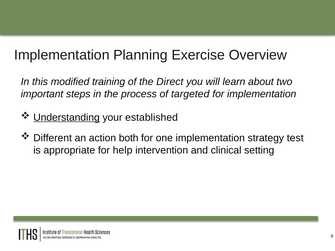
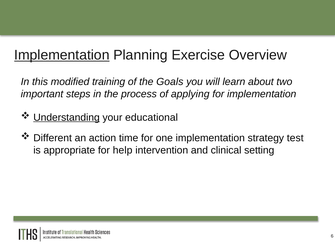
Implementation at (62, 55) underline: none -> present
Direct: Direct -> Goals
targeted: targeted -> applying
established: established -> educational
both: both -> time
